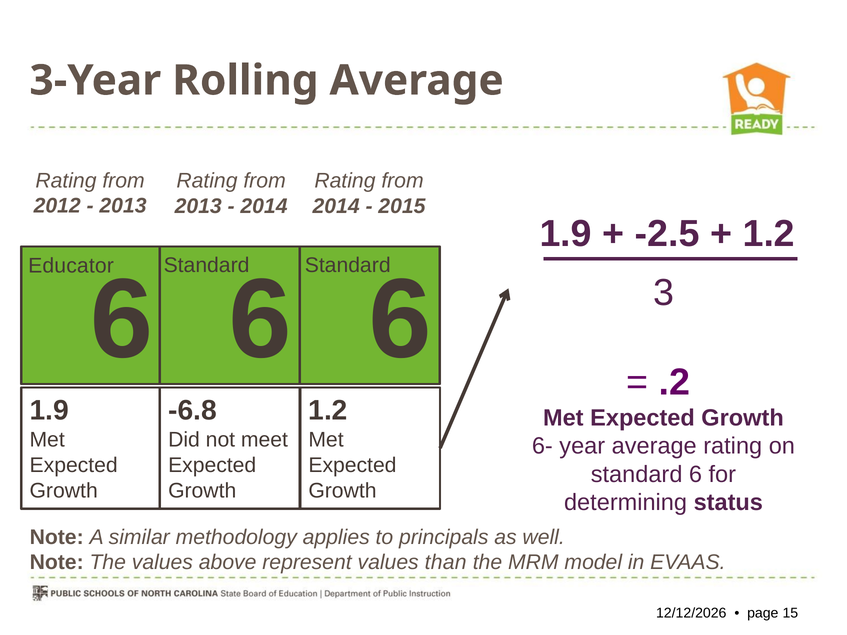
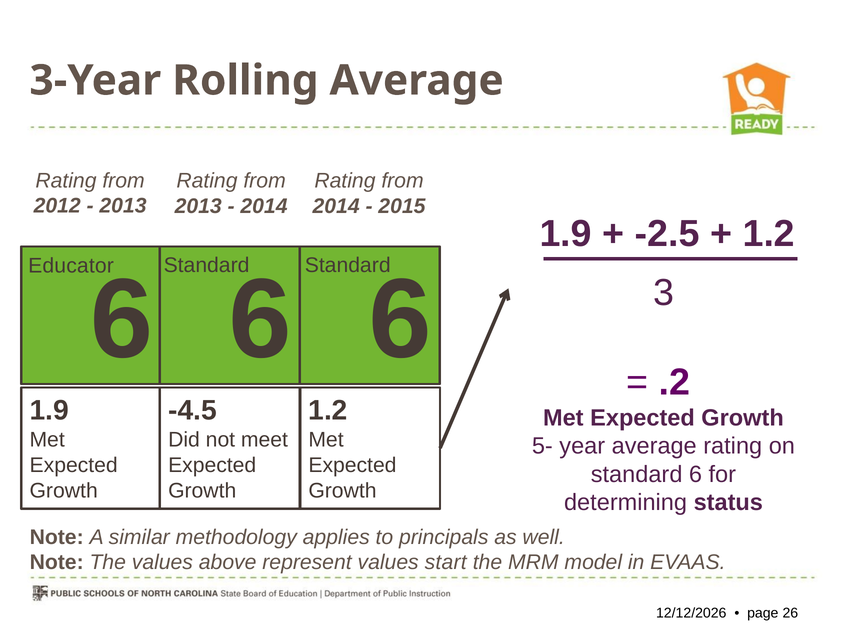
-6.8: -6.8 -> -4.5
6-: 6- -> 5-
than: than -> start
15: 15 -> 26
